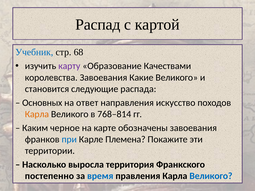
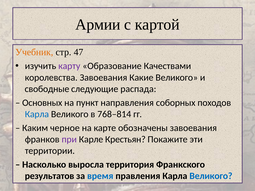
Распад: Распад -> Армии
Учебник colour: blue -> orange
68: 68 -> 47
становится: становится -> свободные
ответ: ответ -> пункт
искусство: искусство -> соборных
Карла at (37, 114) colour: orange -> blue
при colour: blue -> purple
Племена: Племена -> Крестьян
постепенно: постепенно -> результатов
